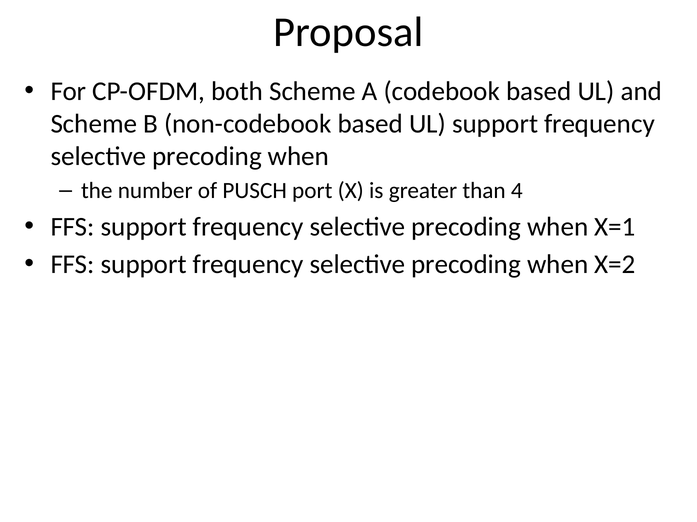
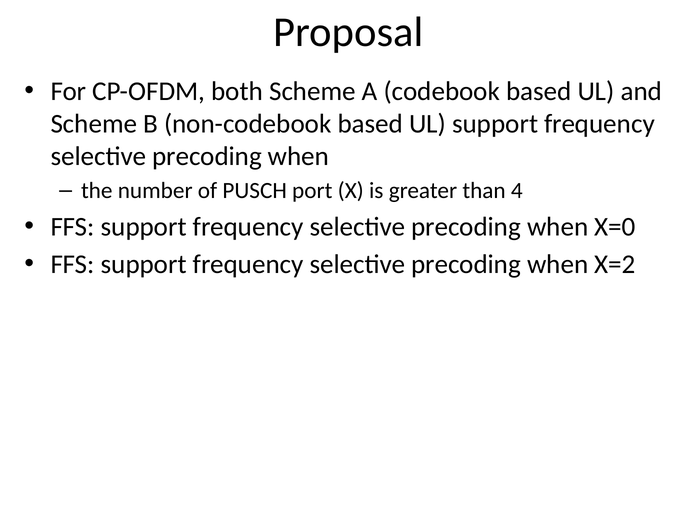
X=1: X=1 -> X=0
